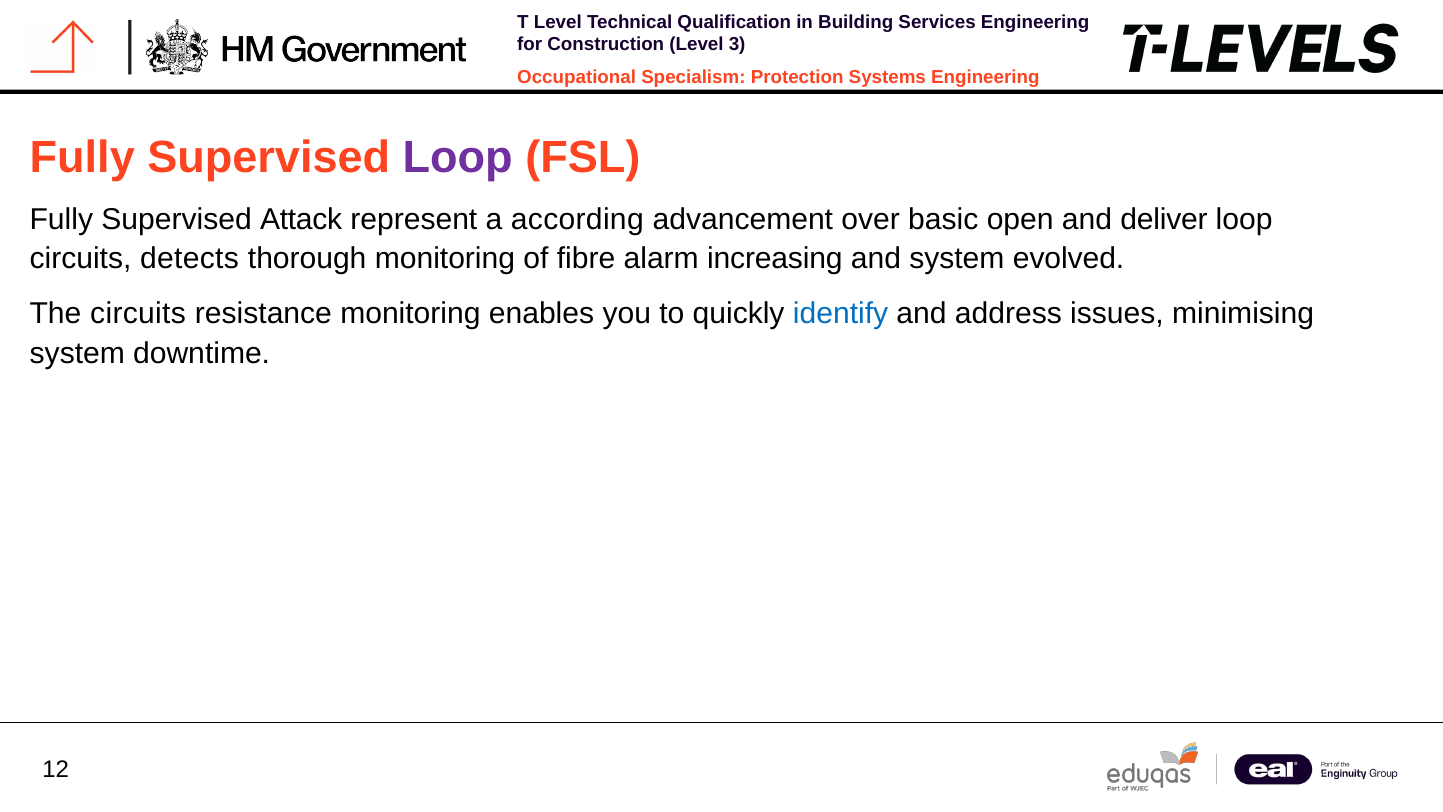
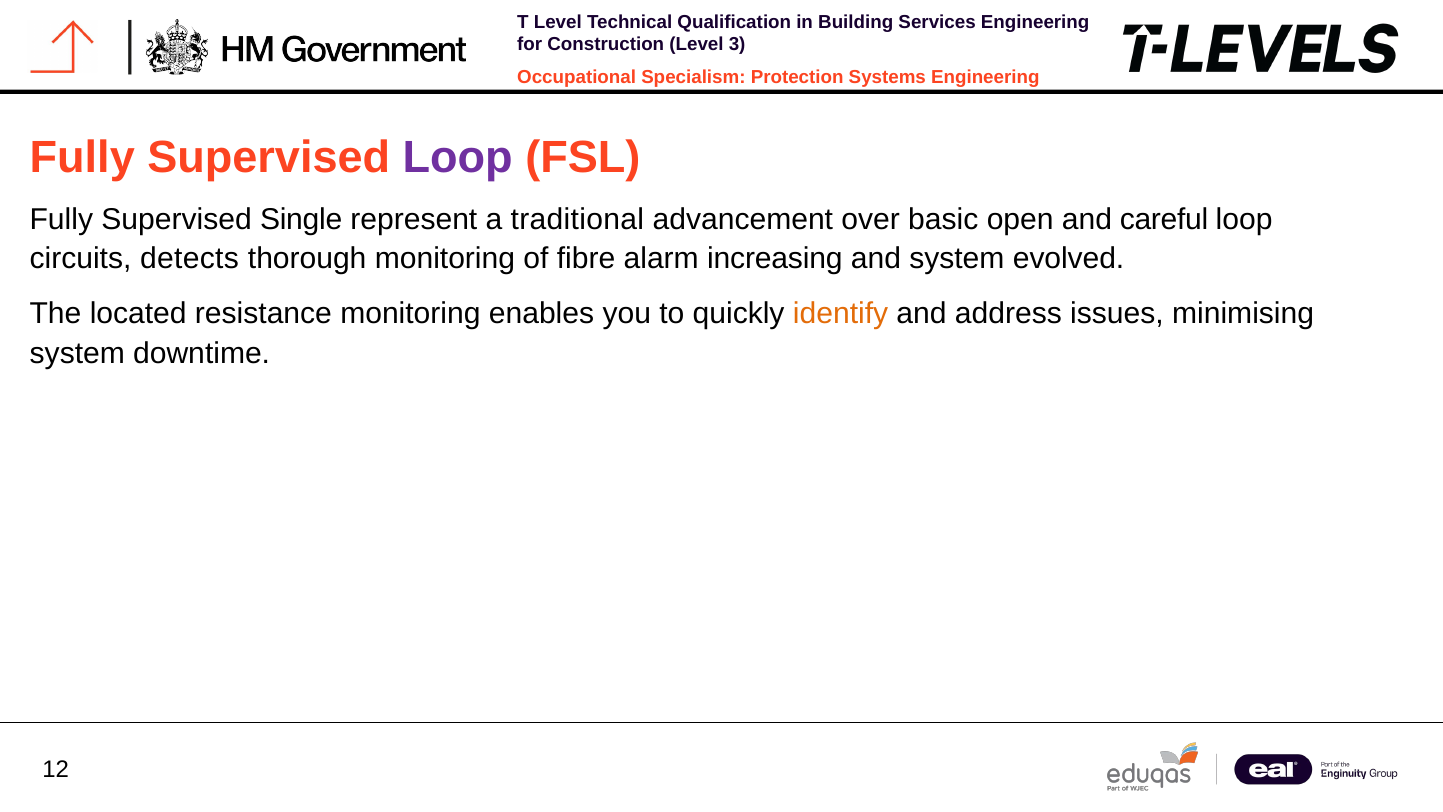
Attack: Attack -> Single
according: according -> traditional
deliver: deliver -> careful
The circuits: circuits -> located
identify colour: blue -> orange
